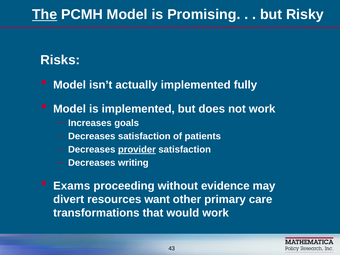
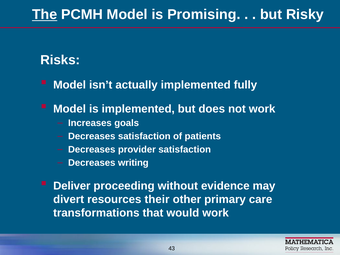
provider underline: present -> none
Exams: Exams -> Deliver
want: want -> their
